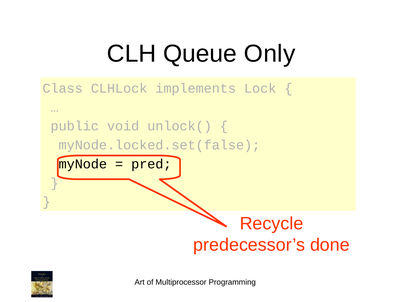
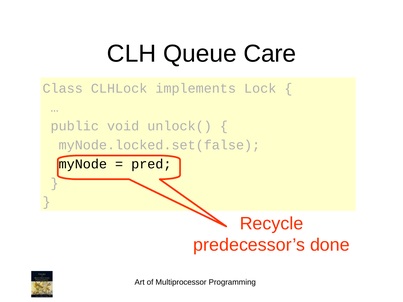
Only: Only -> Care
